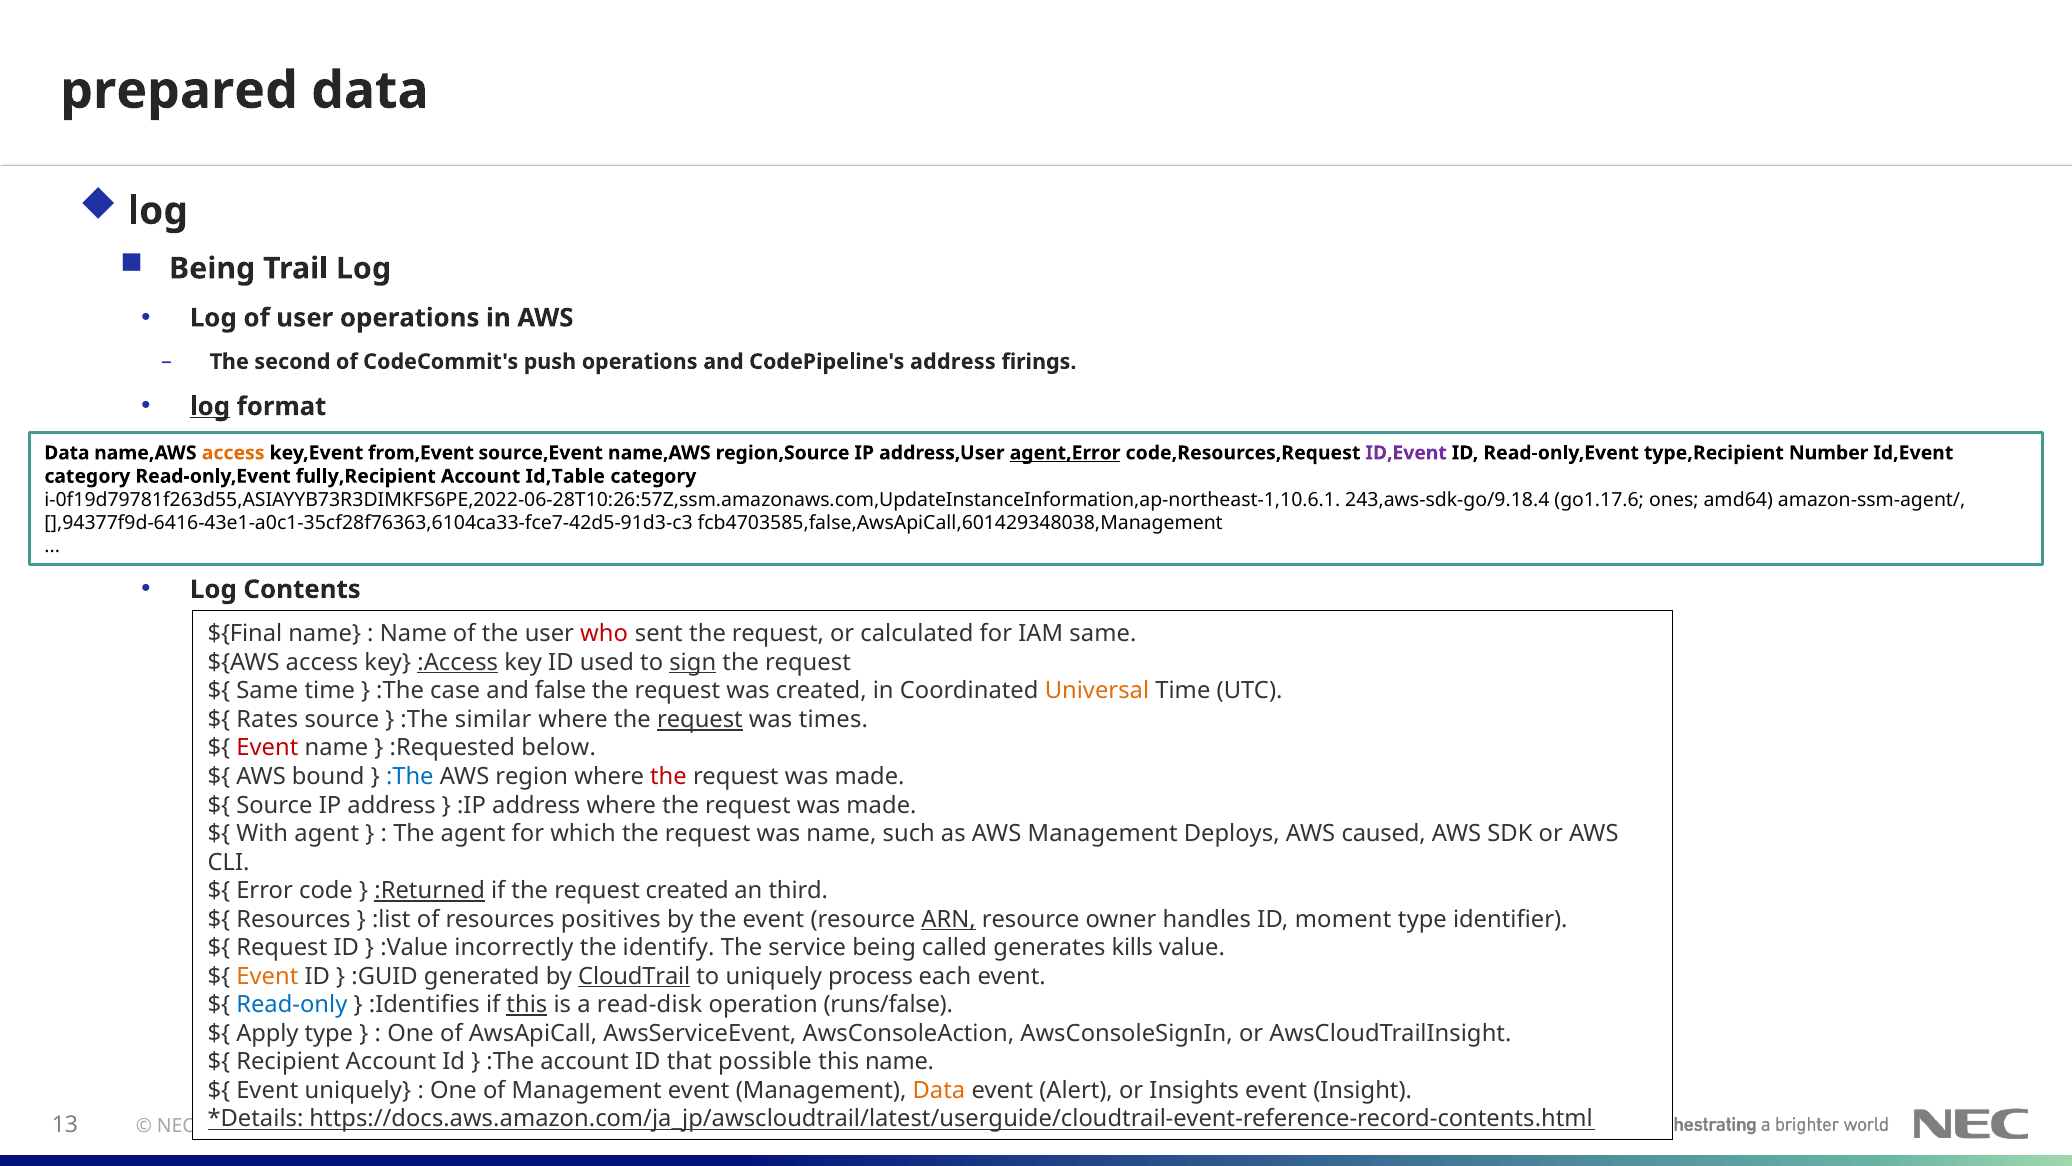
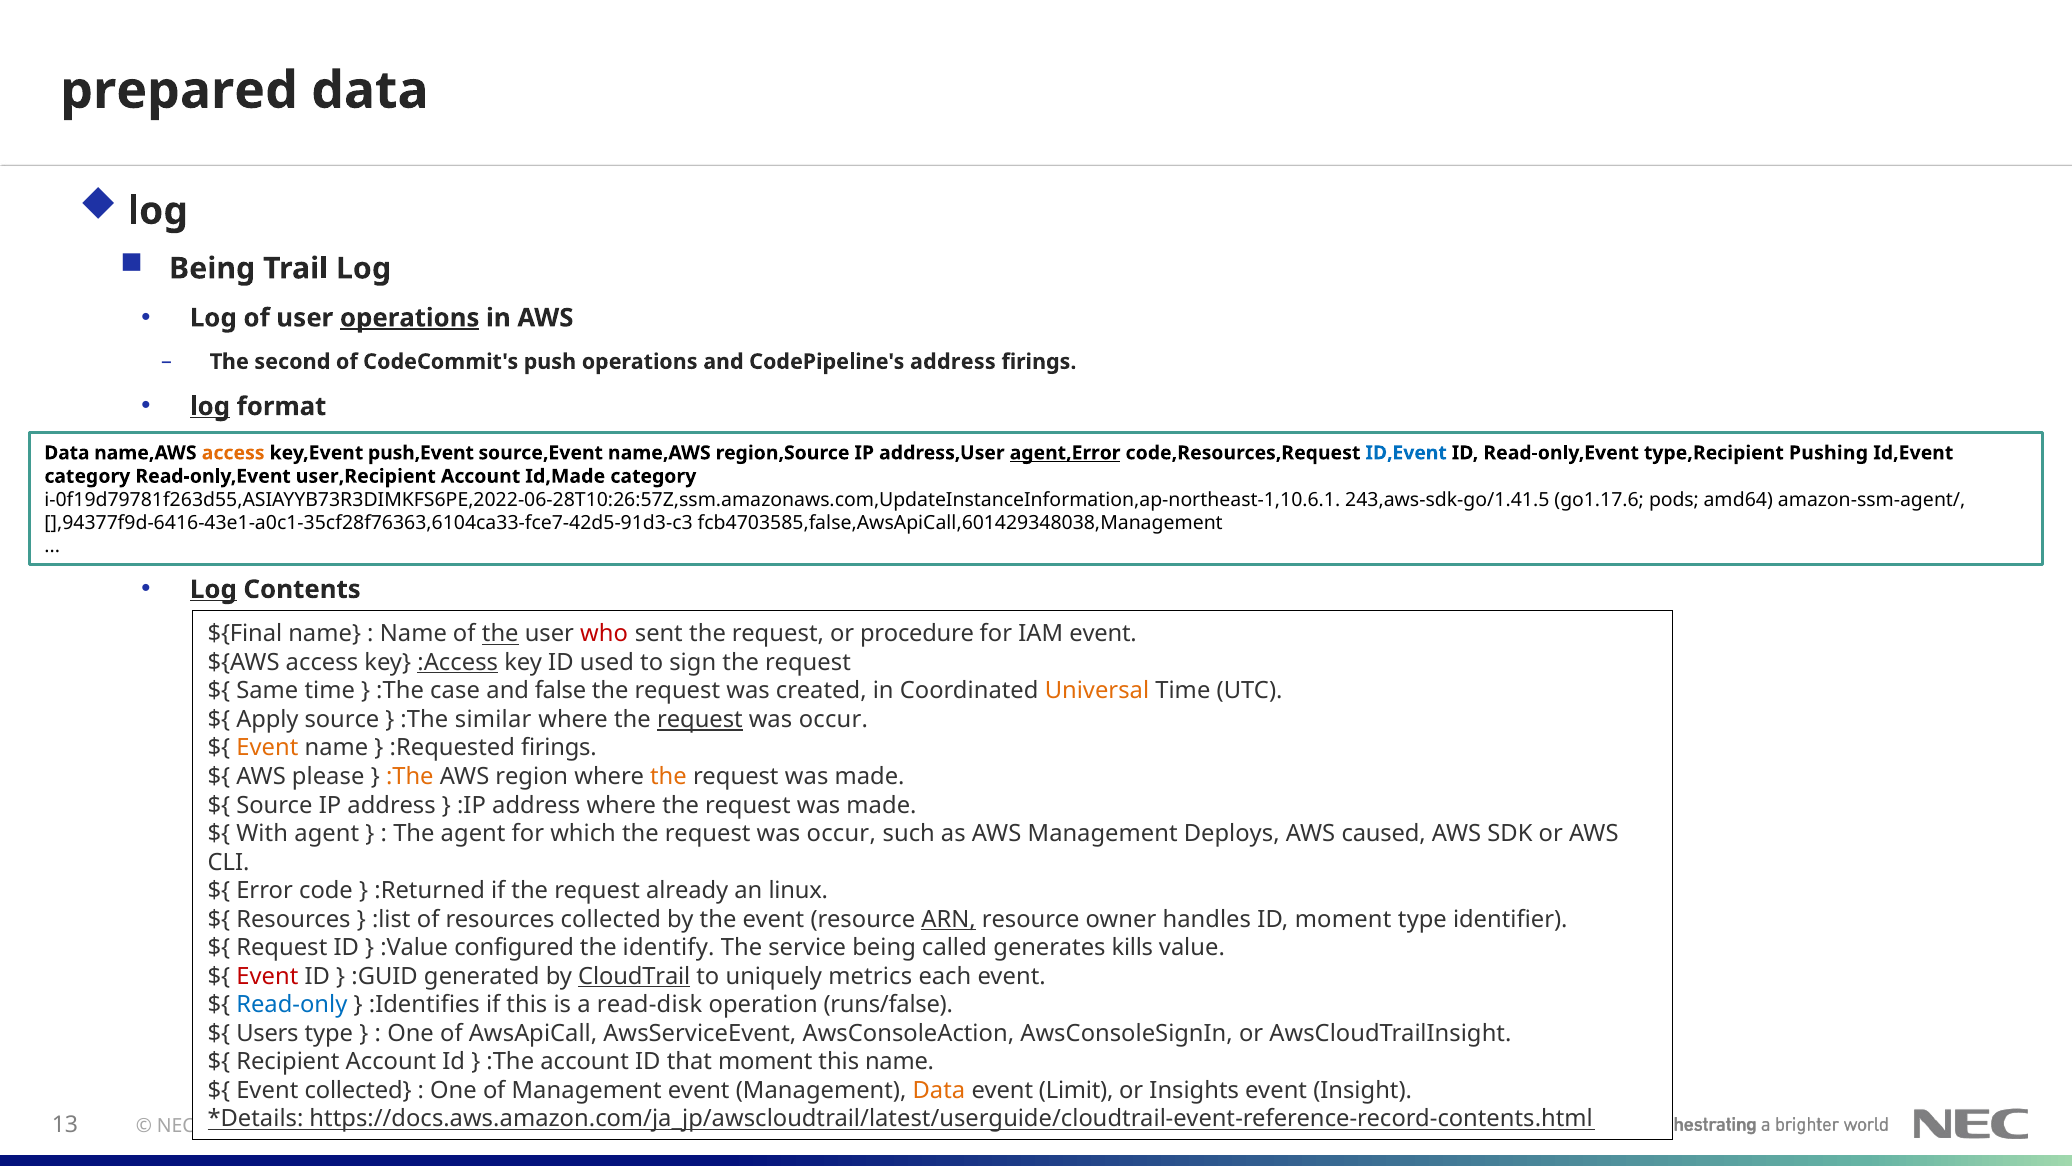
operations at (410, 318) underline: none -> present
from,Event: from,Event -> push,Event
ID,Event at (1406, 453) colour: purple -> blue
Number: Number -> Pushing
fully,Recipient: fully,Recipient -> user,Recipient
Id,Table: Id,Table -> Id,Made
243,aws-sdk-go/9.18.4: 243,aws-sdk-go/9.18.4 -> 243,aws-sdk-go/1.41.5
ones: ones -> pods
Log at (213, 589) underline: none -> present
the at (500, 634) underline: none -> present
calculated: calculated -> procedure
IAM same: same -> event
sign underline: present -> none
Rates: Rates -> Apply
times at (833, 719): times -> occur
Event at (267, 748) colour: red -> orange
:Requested below: below -> firings
bound: bound -> please
:The at (410, 776) colour: blue -> orange
the at (668, 776) colour: red -> orange
name at (841, 833): name -> occur
:Returned underline: present -> none
request created: created -> already
third: third -> linux
resources positives: positives -> collected
incorrectly: incorrectly -> configured
Event at (267, 976) colour: orange -> red
process: process -> metrics
this at (527, 1004) underline: present -> none
Apply: Apply -> Users
that possible: possible -> moment
Event uniquely: uniquely -> collected
Alert: Alert -> Limit
